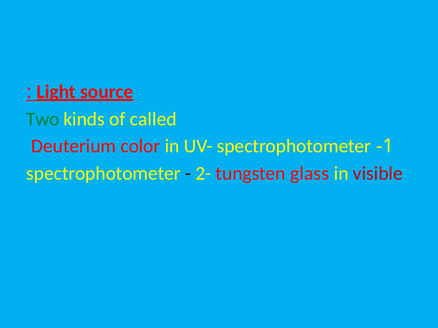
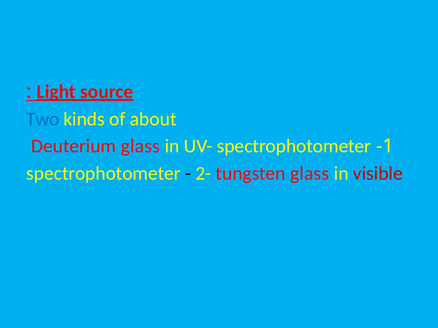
Two colour: green -> blue
called: called -> about
Deuterium color: color -> glass
